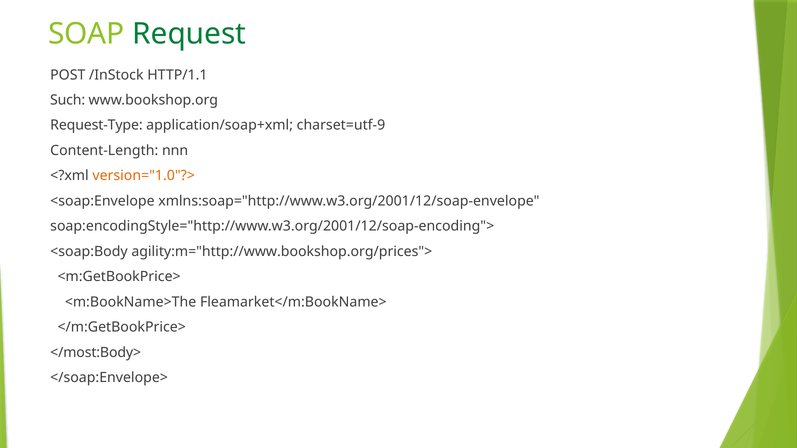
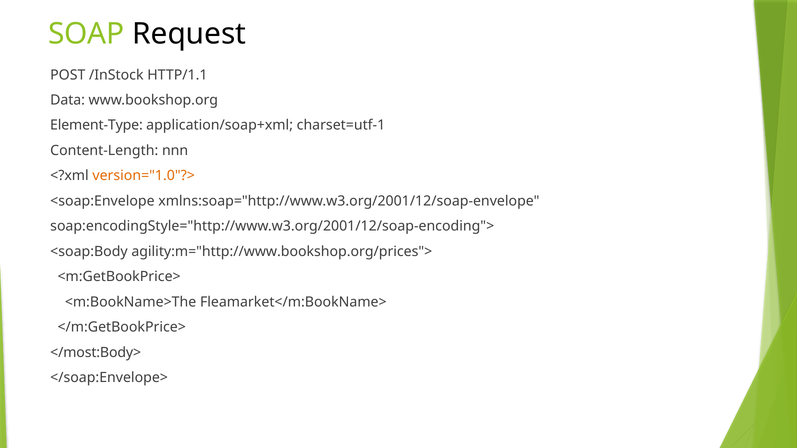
Request colour: green -> black
Such: Such -> Data
Request-Type: Request-Type -> Element-Type
charset=utf-9: charset=utf-9 -> charset=utf-1
